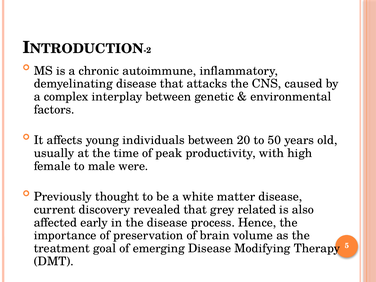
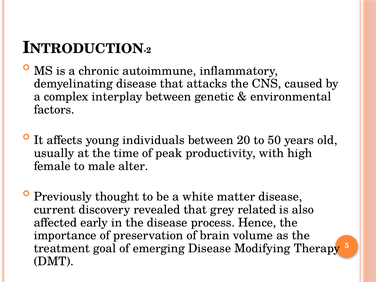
were: were -> alter
